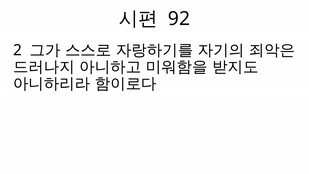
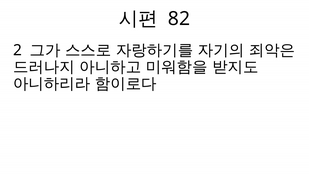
92: 92 -> 82
